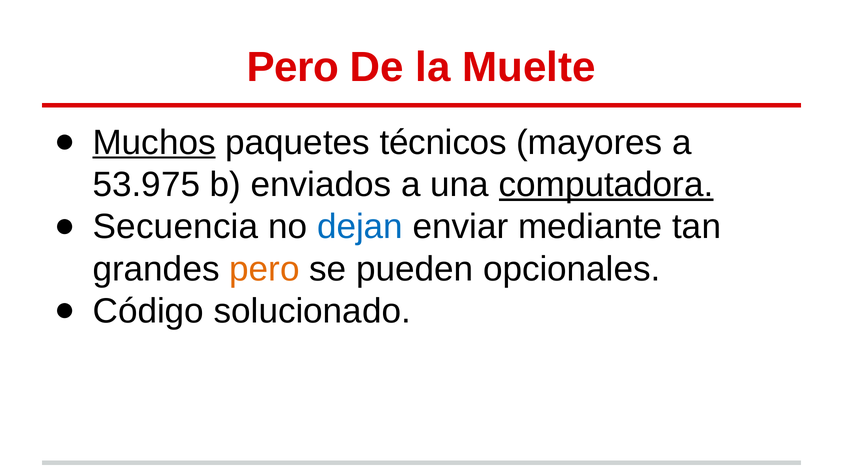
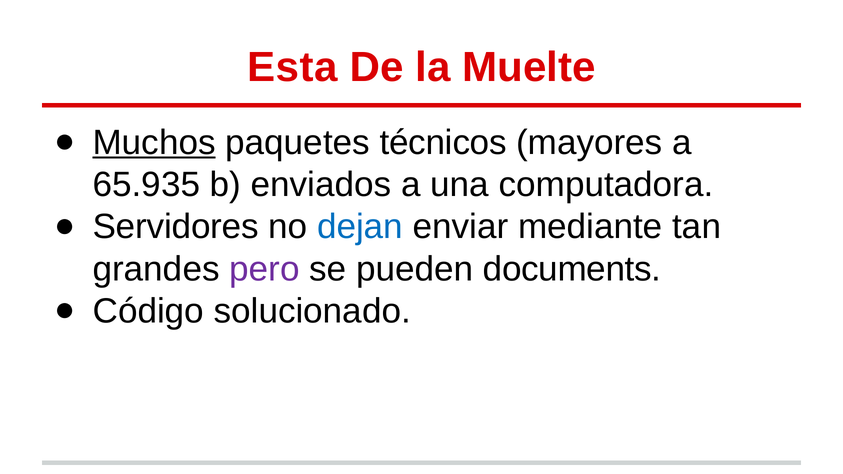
Pero at (293, 67): Pero -> Esta
53.975: 53.975 -> 65.935
computadora underline: present -> none
Secuencia: Secuencia -> Servidores
pero at (264, 269) colour: orange -> purple
opcionales: opcionales -> documents
